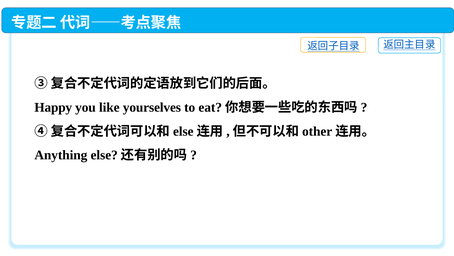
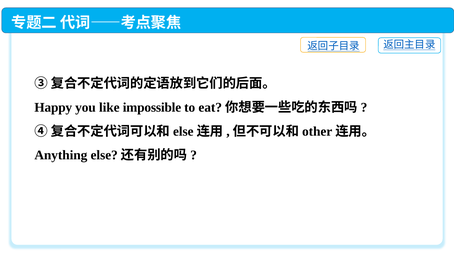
yourselves: yourselves -> impossible
